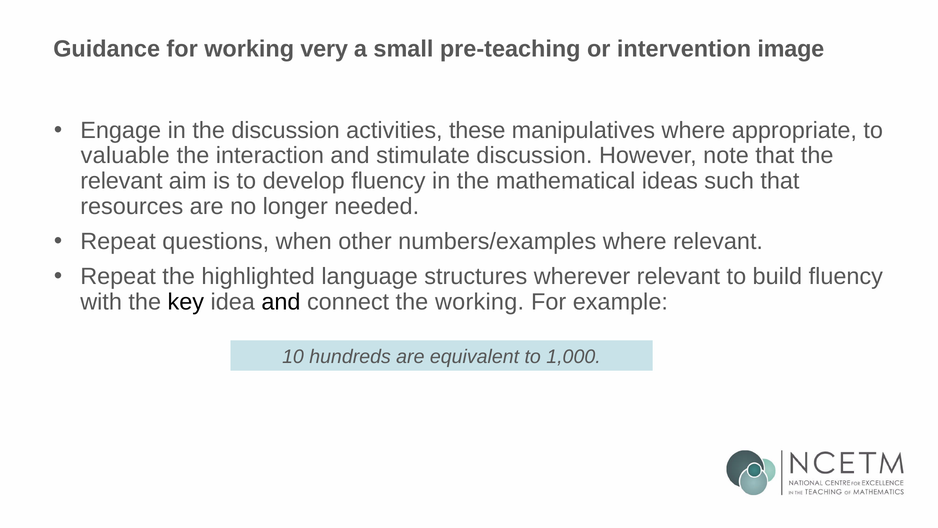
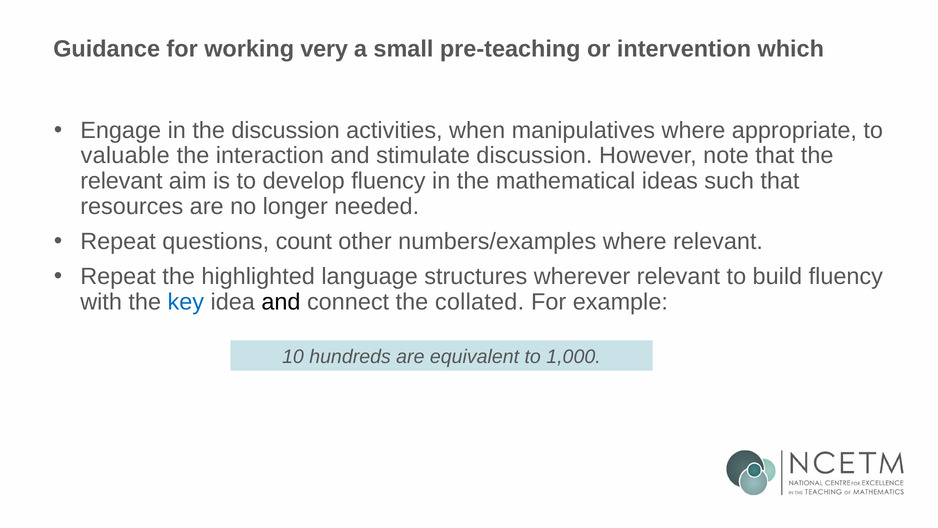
image: image -> which
these: these -> when
when: when -> count
key colour: black -> blue
the working: working -> collated
